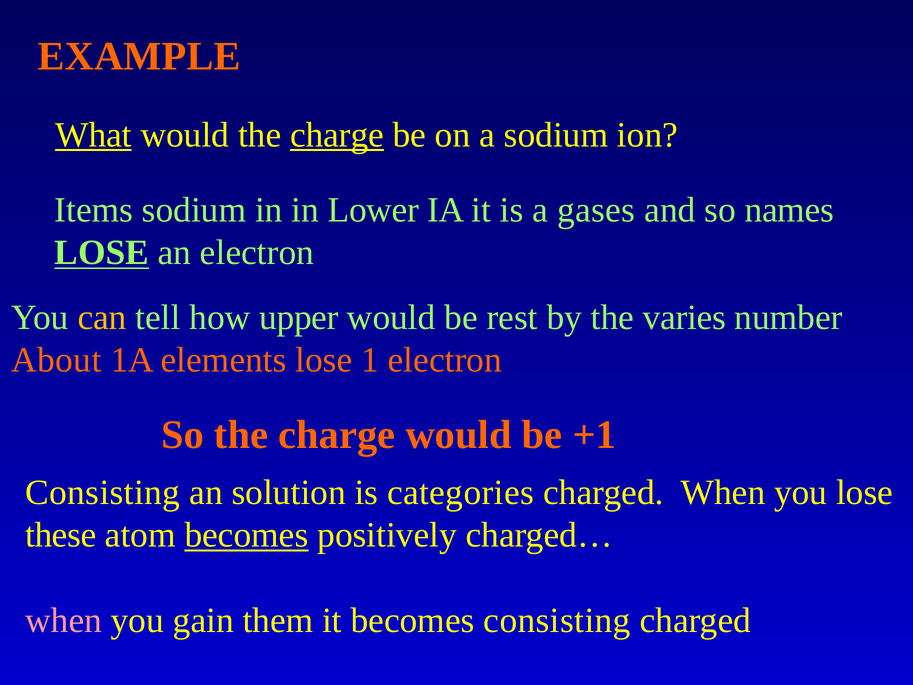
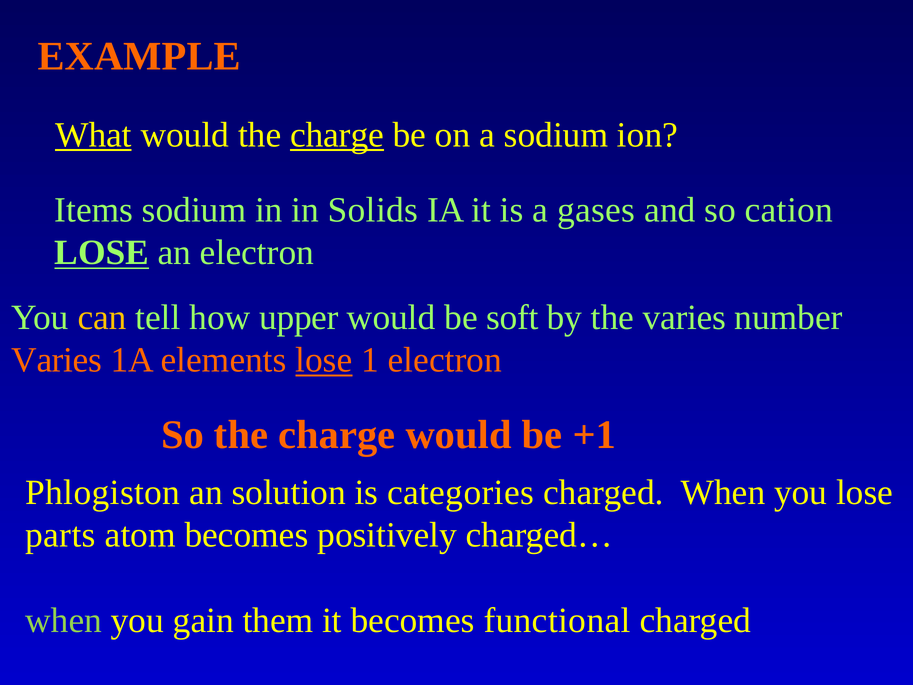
Lower: Lower -> Solids
names: names -> cation
rest: rest -> soft
About at (56, 360): About -> Varies
lose at (324, 360) underline: none -> present
Consisting at (103, 492): Consisting -> Phlogiston
these: these -> parts
becomes at (246, 535) underline: present -> none
when at (64, 620) colour: pink -> light green
becomes consisting: consisting -> functional
